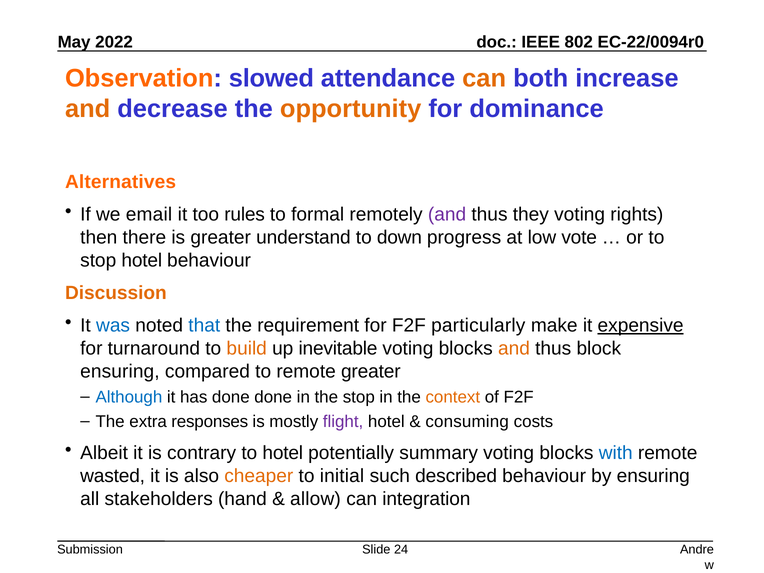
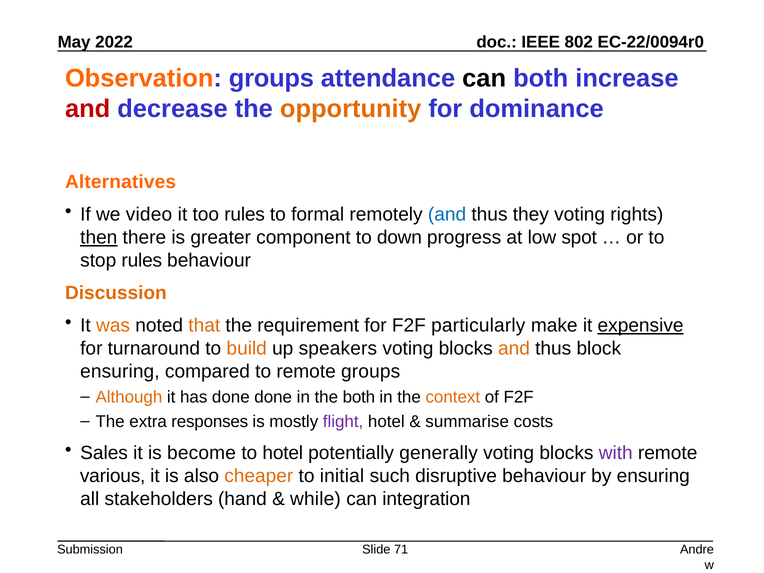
Observation slowed: slowed -> groups
can at (484, 78) colour: orange -> black
and at (88, 109) colour: orange -> red
email: email -> video
and at (447, 215) colour: purple -> blue
then underline: none -> present
understand: understand -> component
vote: vote -> spot
stop hotel: hotel -> rules
was colour: blue -> orange
that colour: blue -> orange
inevitable: inevitable -> speakers
remote greater: greater -> groups
Although colour: blue -> orange
the stop: stop -> both
consuming: consuming -> summarise
Albeit: Albeit -> Sales
contrary: contrary -> become
summary: summary -> generally
with colour: blue -> purple
wasted: wasted -> various
described: described -> disruptive
allow: allow -> while
24: 24 -> 71
